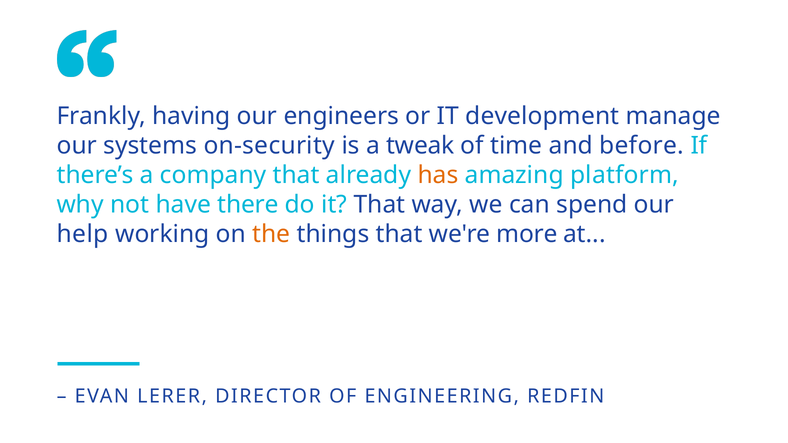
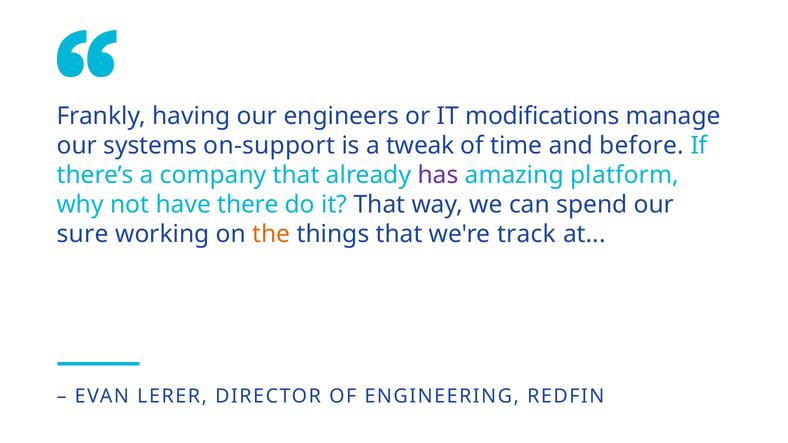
development: development -> modifications
on-security: on-security -> on-support
has colour: orange -> purple
help: help -> sure
more: more -> track
